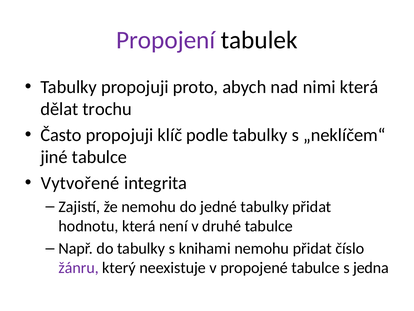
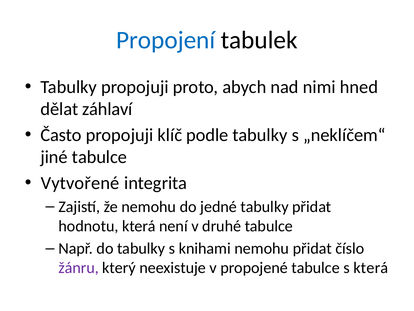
Propojení colour: purple -> blue
nimi která: která -> hned
trochu: trochu -> záhlaví
s jedna: jedna -> která
